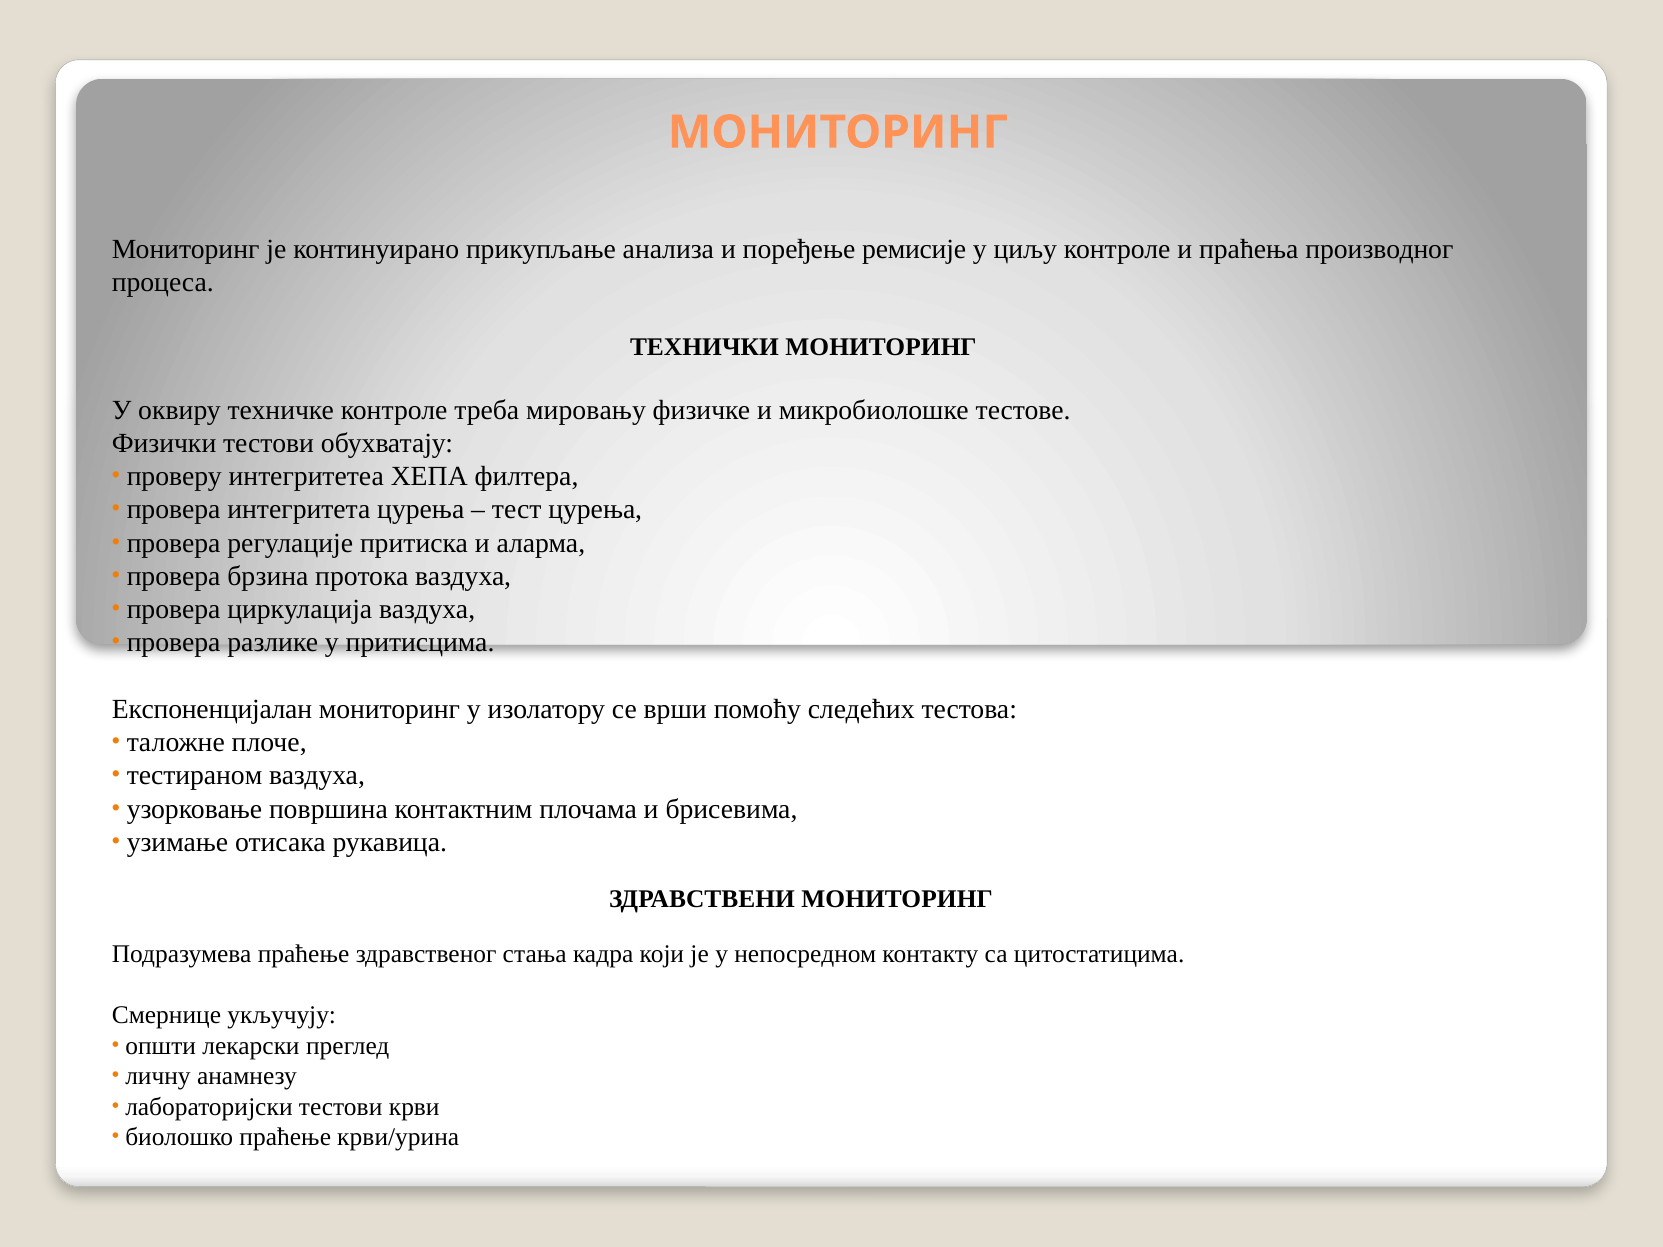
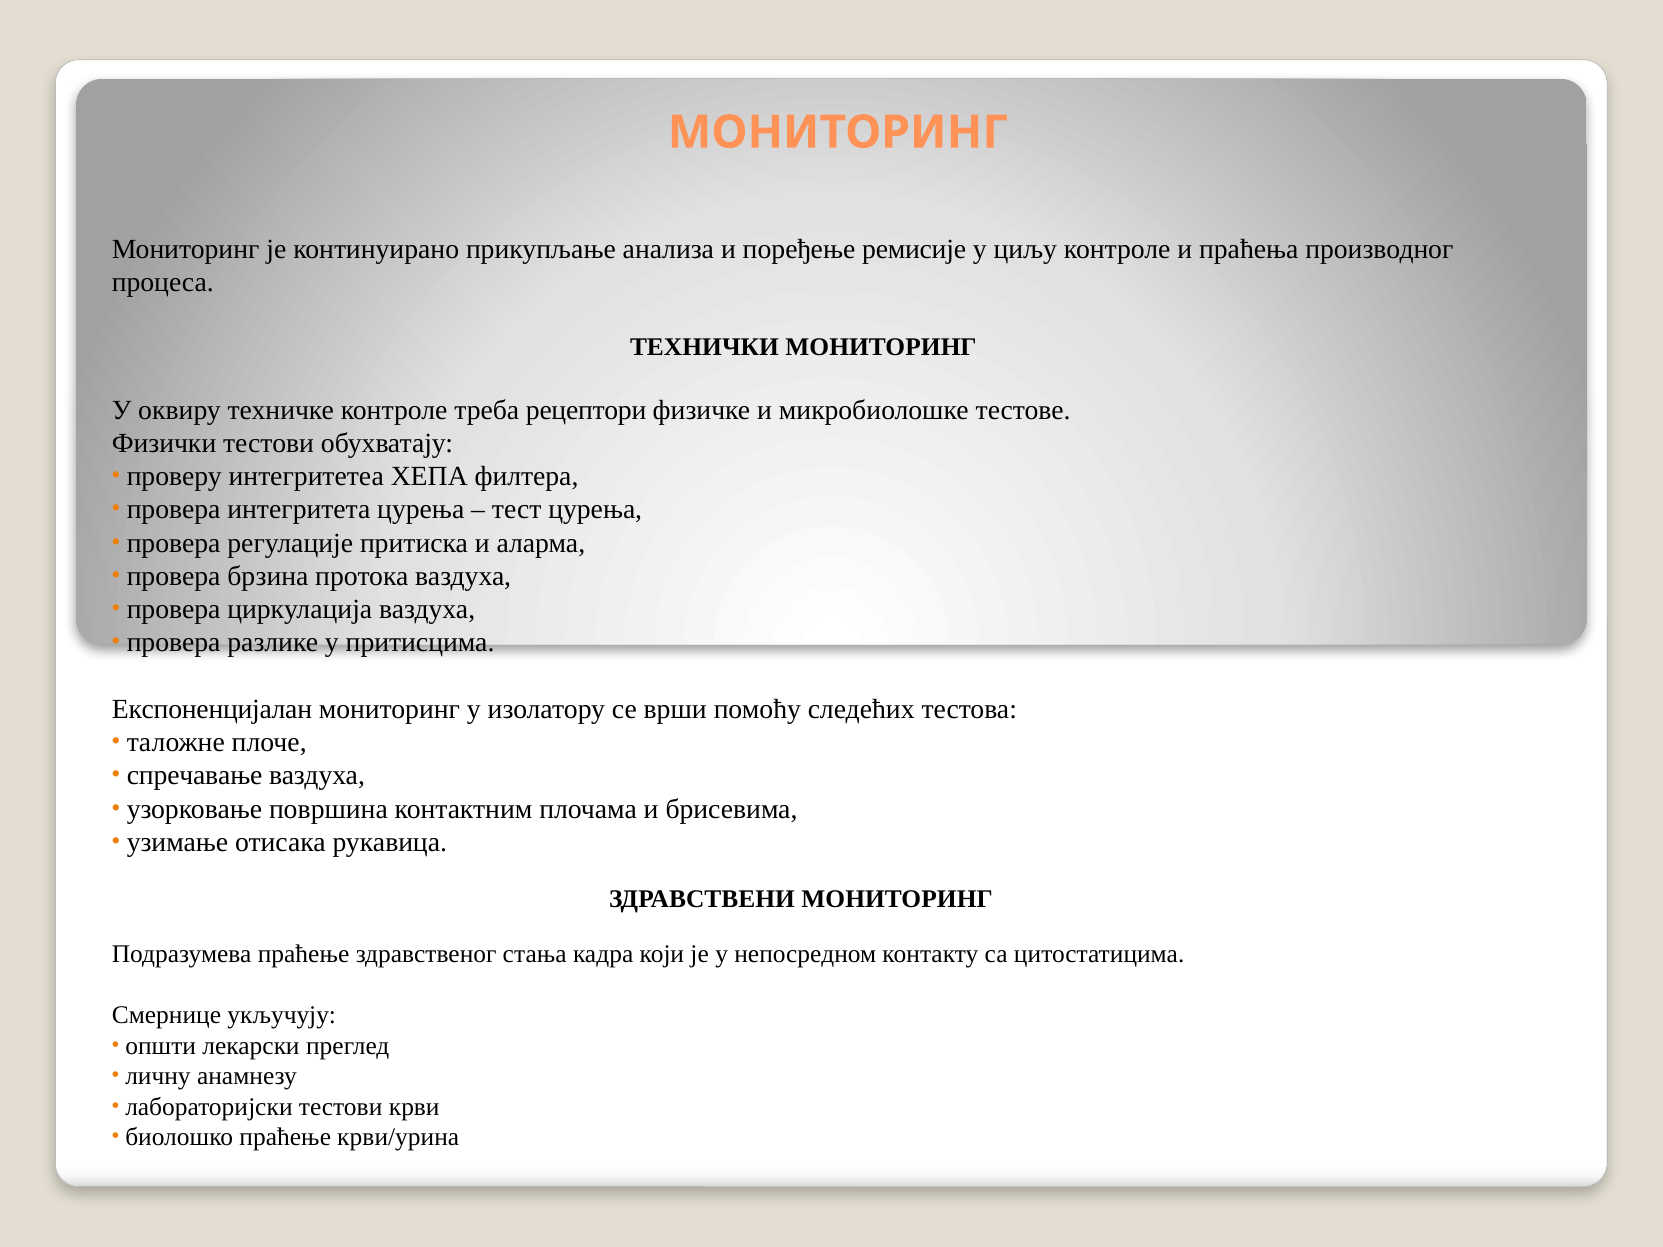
мировању: мировању -> рецептори
тестираном: тестираном -> спречавање
